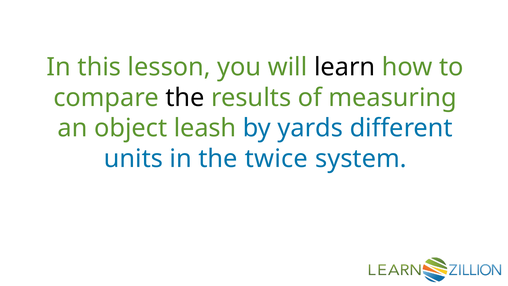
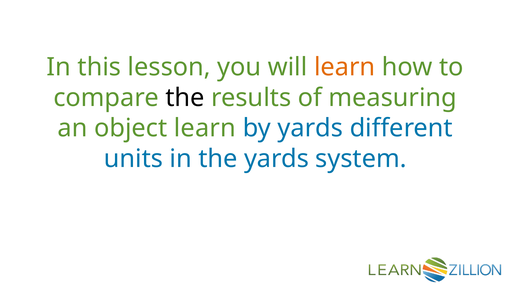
learn at (345, 67) colour: black -> orange
object leash: leash -> learn
the twice: twice -> yards
